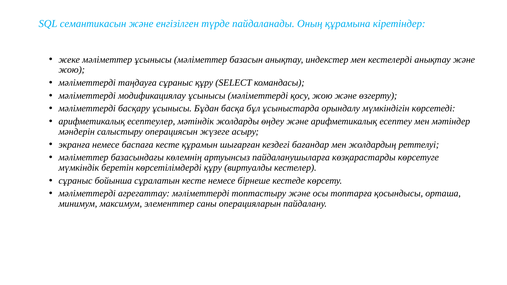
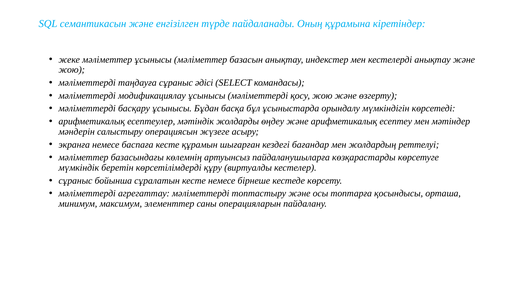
сұраныс құру: құру -> әдісі
